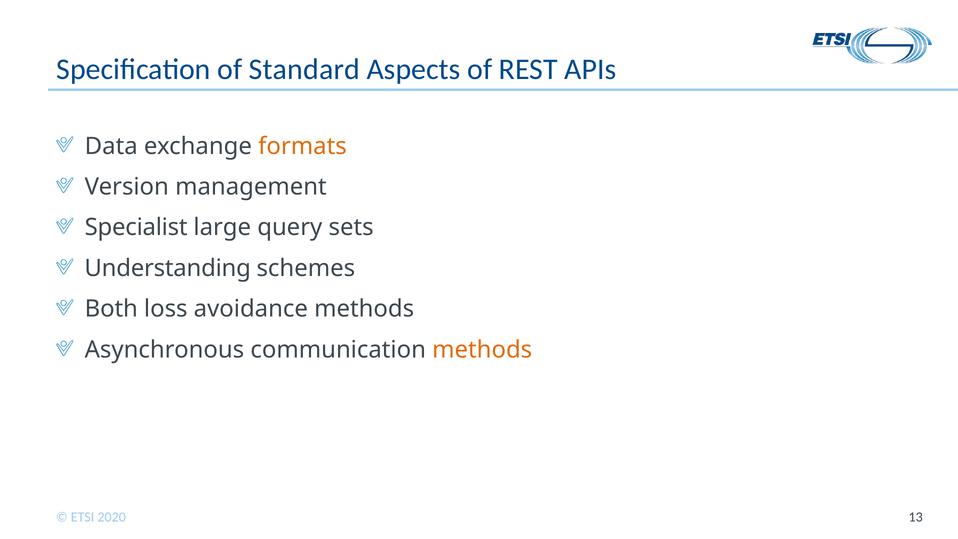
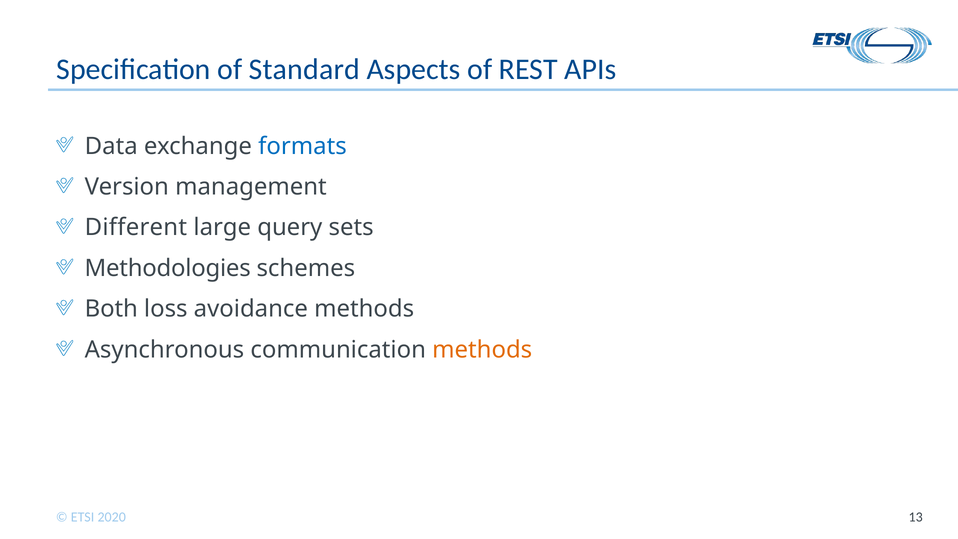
formats colour: orange -> blue
Specialist: Specialist -> Different
Understanding: Understanding -> Methodologies
